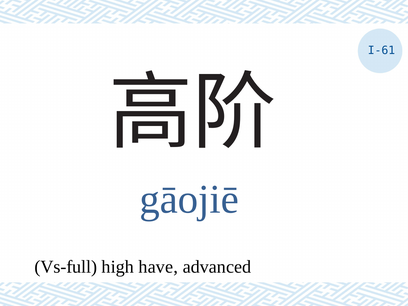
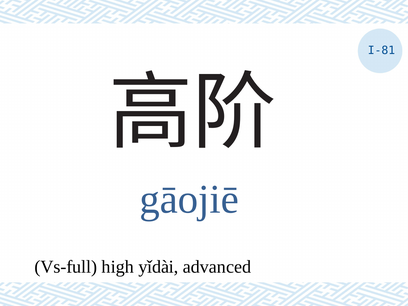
I-61: I-61 -> I-81
have: have -> yǐdài
